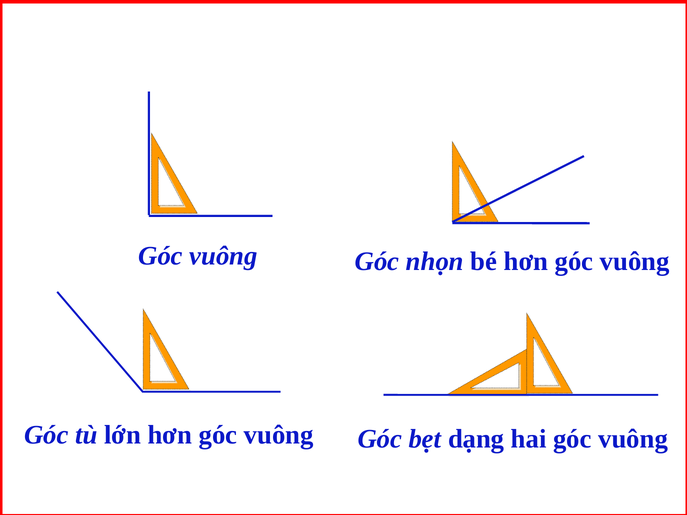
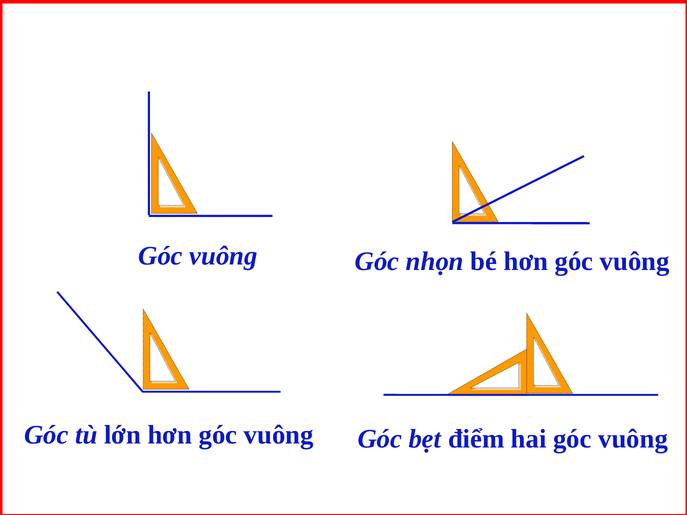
dạng: dạng -> điểm
